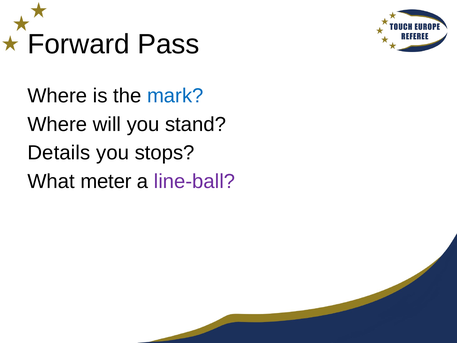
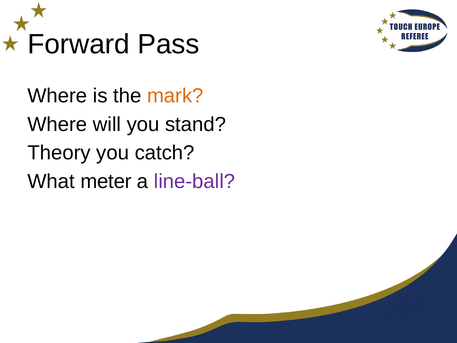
mark colour: blue -> orange
Details: Details -> Theory
stops: stops -> catch
